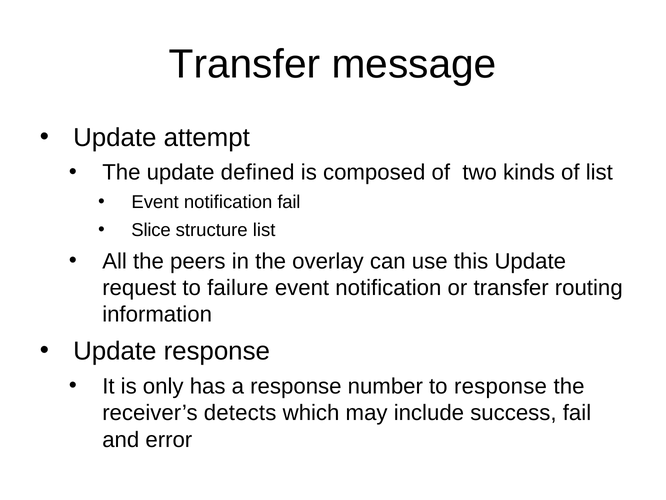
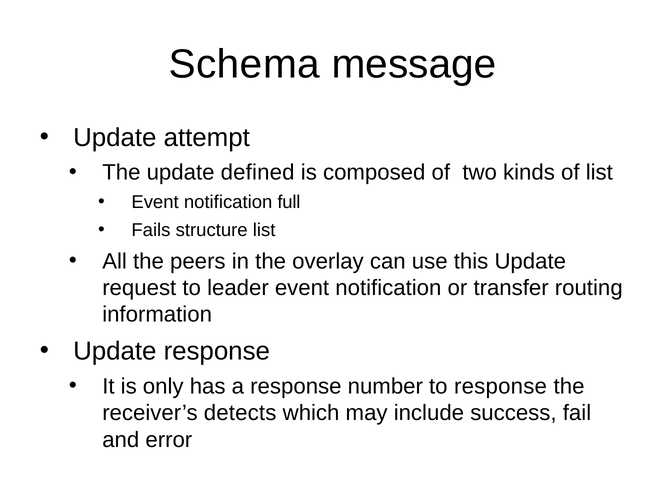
Transfer at (245, 64): Transfer -> Schema
notification fail: fail -> full
Slice: Slice -> Fails
failure: failure -> leader
